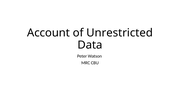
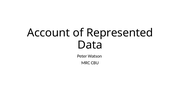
Unrestricted: Unrestricted -> Represented
